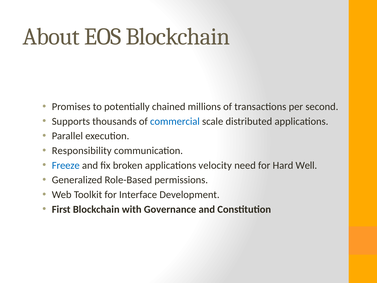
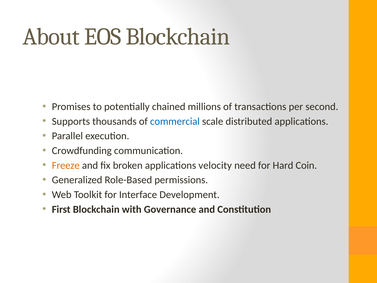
Responsibility: Responsibility -> Crowdfunding
Freeze colour: blue -> orange
Well: Well -> Coin
